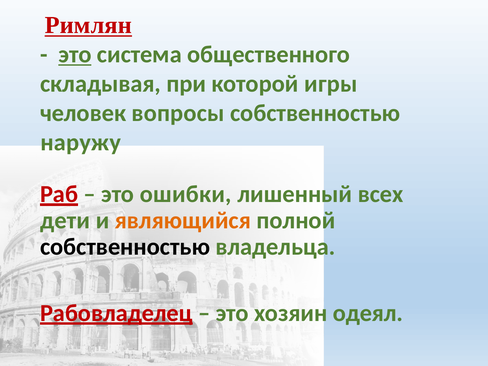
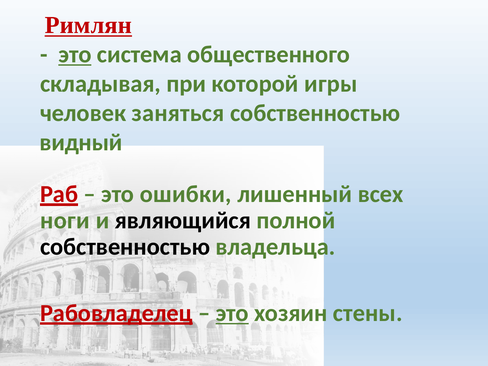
вопросы: вопросы -> заняться
наружу: наружу -> видный
дети: дети -> ноги
являющийся colour: orange -> black
это at (232, 313) underline: none -> present
одеял: одеял -> стены
